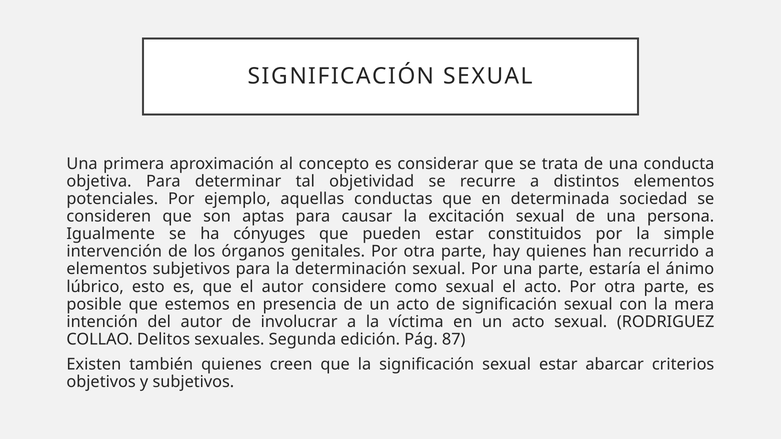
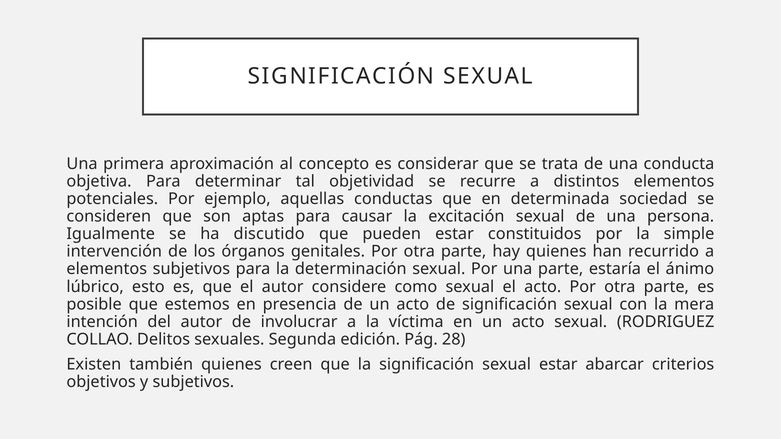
cónyuges: cónyuges -> discutido
87: 87 -> 28
